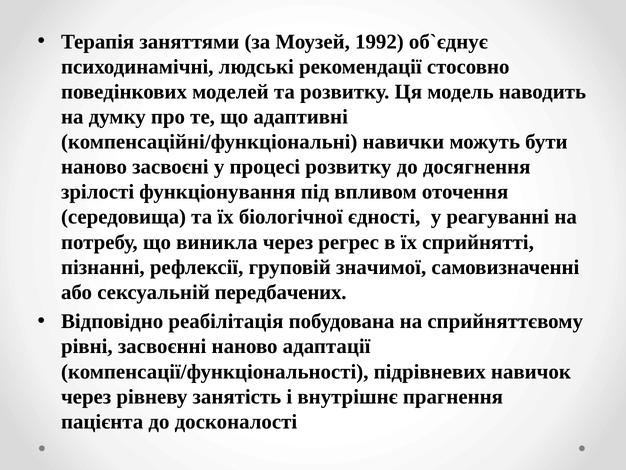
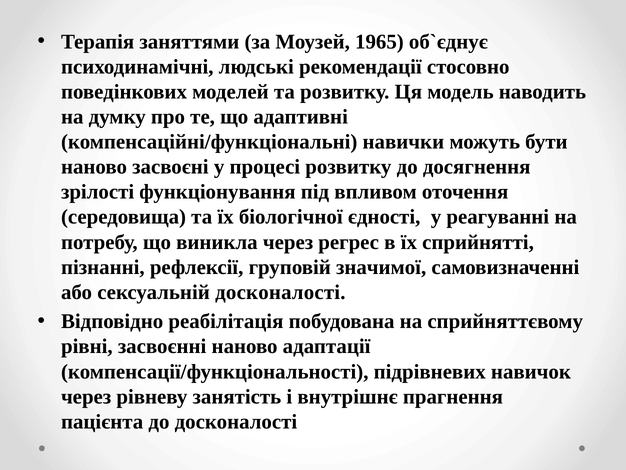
1992: 1992 -> 1965
сексуальній передбачених: передбачених -> досконалості
